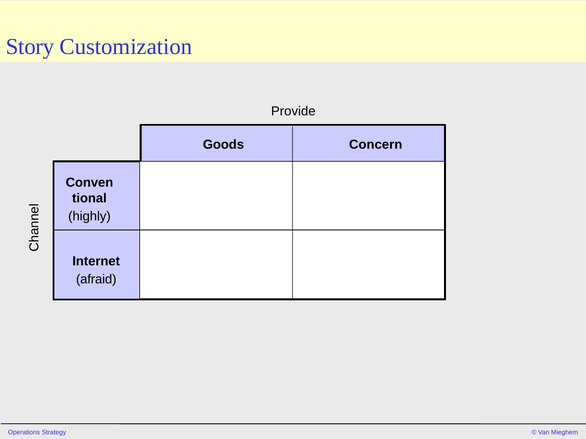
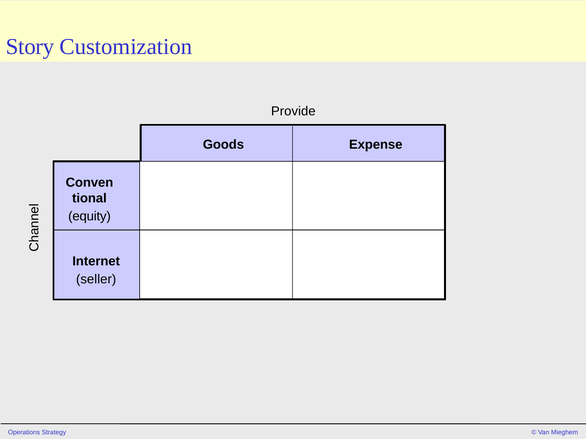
Concern: Concern -> Expense
highly: highly -> equity
afraid: afraid -> seller
